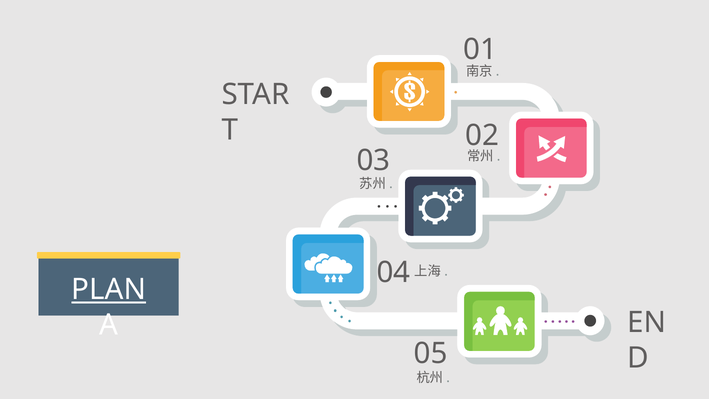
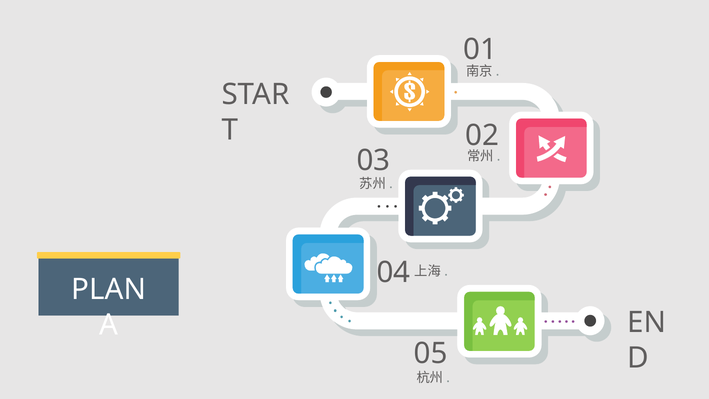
PLAN underline: present -> none
